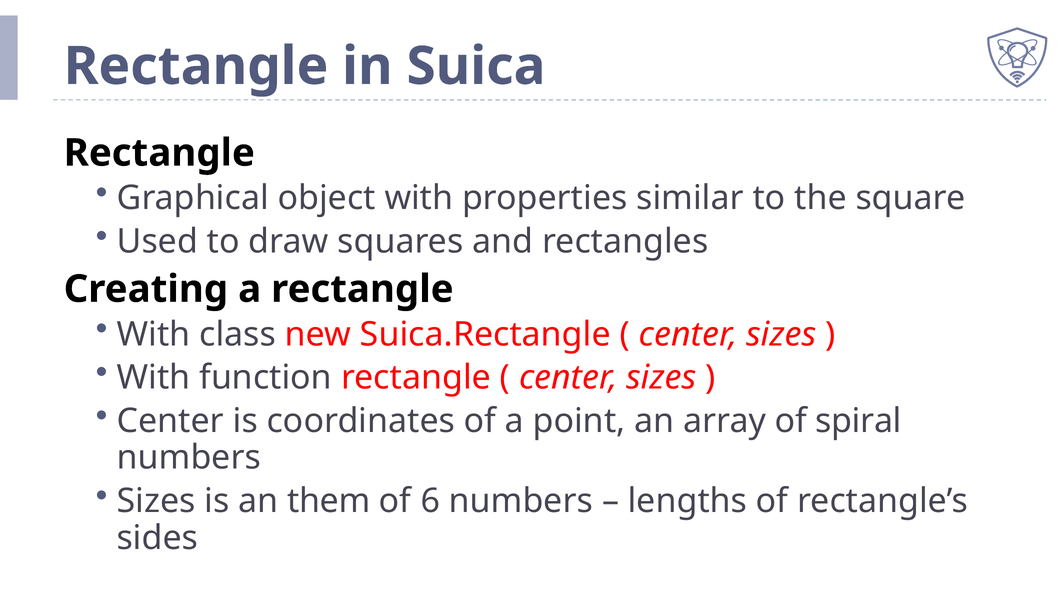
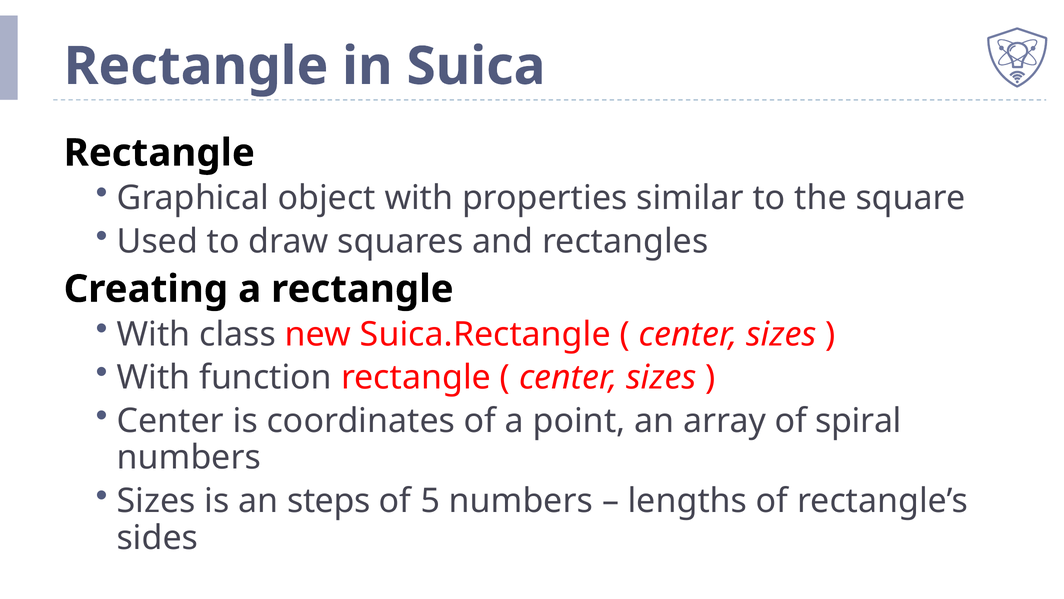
them: them -> steps
6: 6 -> 5
